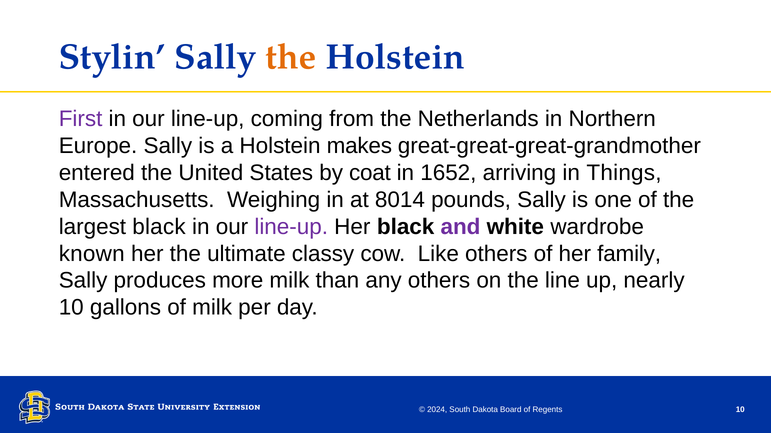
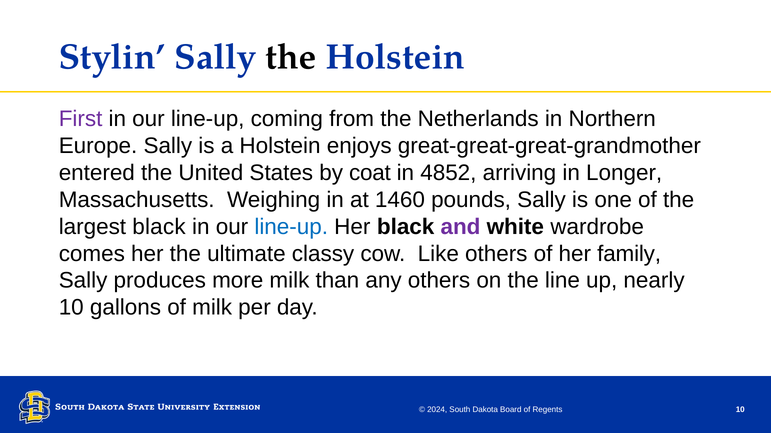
the at (291, 57) colour: orange -> black
makes: makes -> enjoys
1652: 1652 -> 4852
Things: Things -> Longer
8014: 8014 -> 1460
line-up at (291, 227) colour: purple -> blue
known: known -> comes
